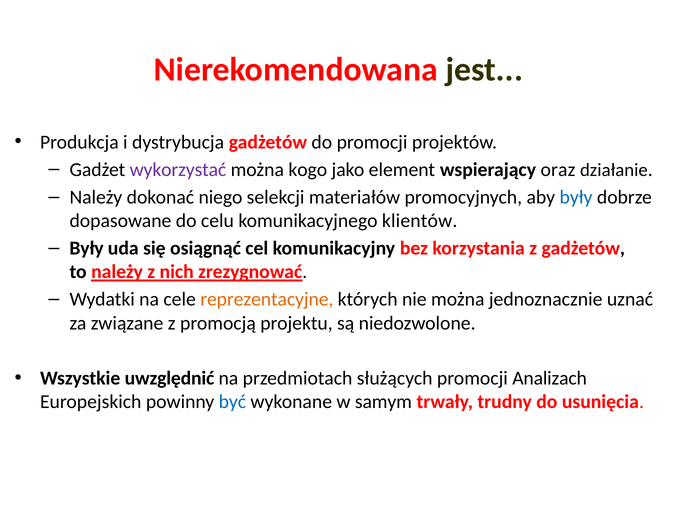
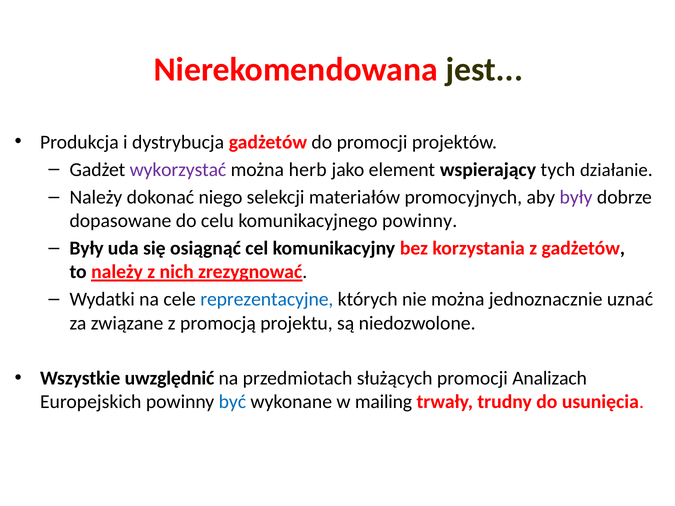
kogo: kogo -> herb
oraz: oraz -> tych
były at (576, 197) colour: blue -> purple
komunikacyjnego klientów: klientów -> powinny
reprezentacyjne colour: orange -> blue
samym: samym -> mailing
